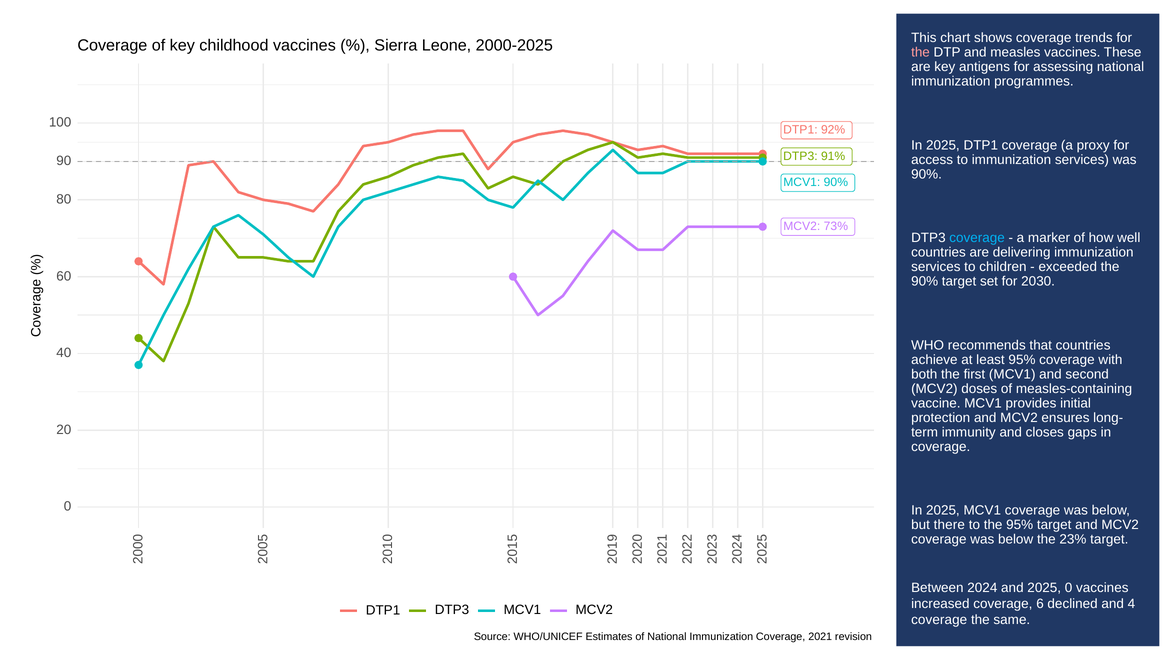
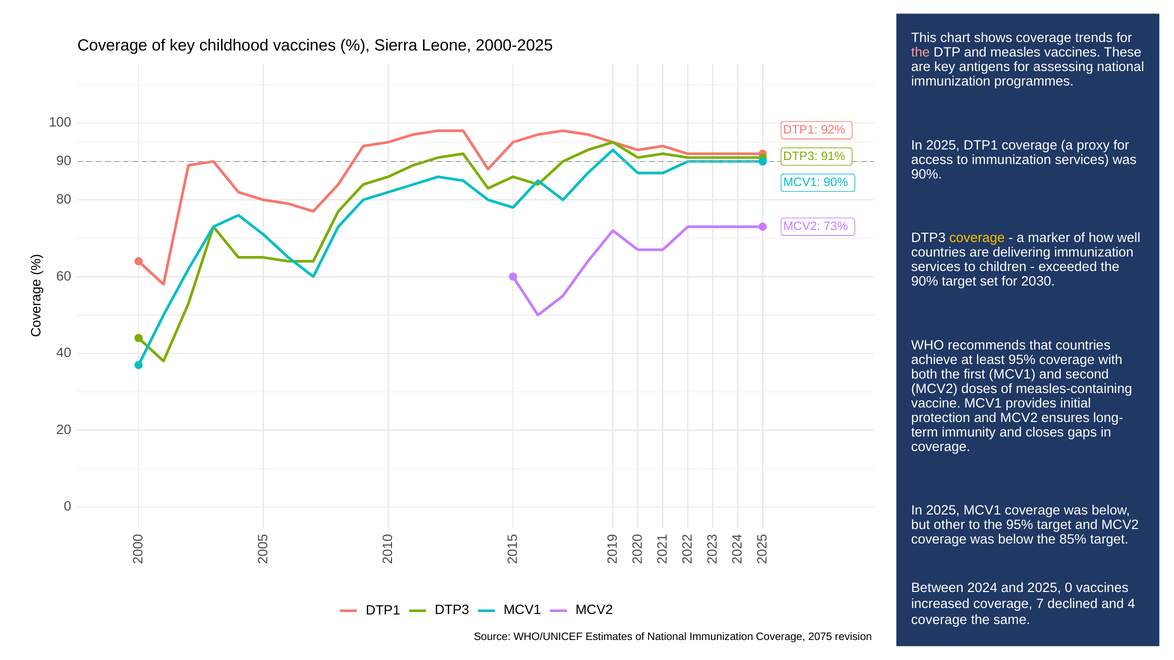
coverage at (977, 238) colour: light blue -> yellow
there: there -> other
23%: 23% -> 85%
6: 6 -> 7
2021: 2021 -> 2075
